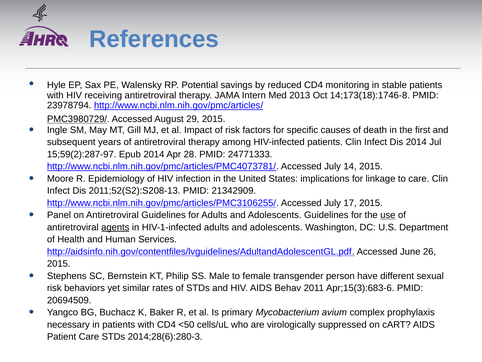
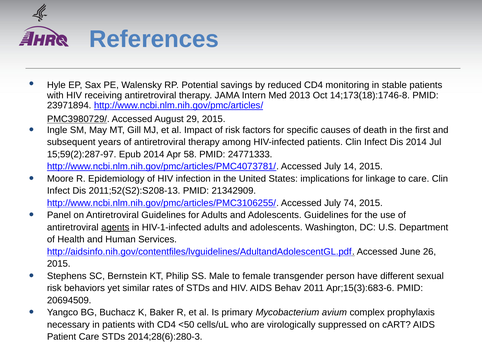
23978794: 23978794 -> 23971894
28: 28 -> 58
17: 17 -> 74
use underline: present -> none
